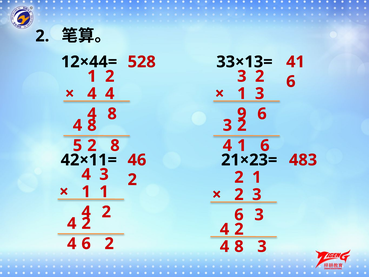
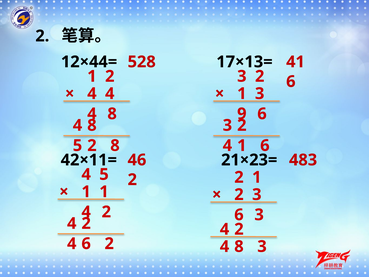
33×13=: 33×13= -> 17×13=
3 at (104, 174): 3 -> 5
